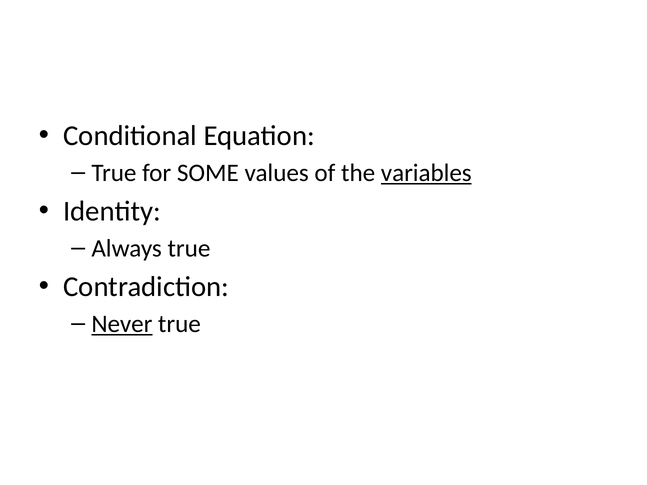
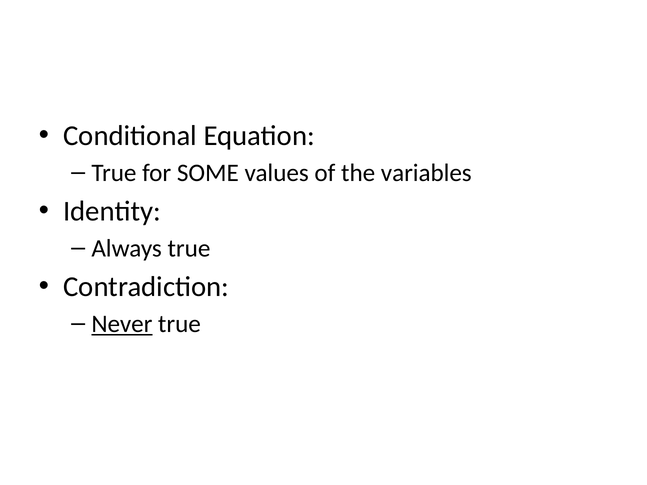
variables underline: present -> none
